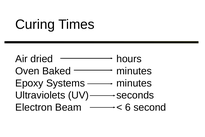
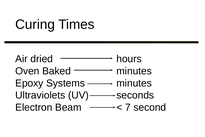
6: 6 -> 7
